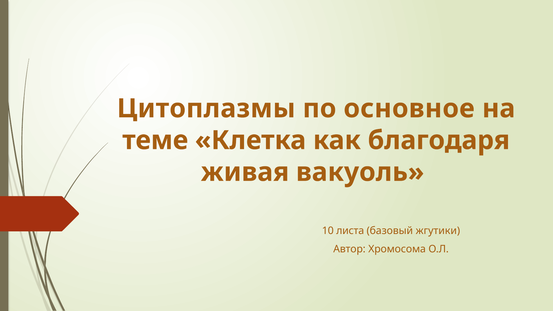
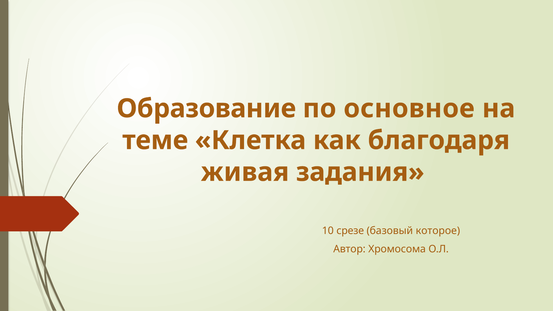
Цитоплазмы: Цитоплазмы -> Образование
вакуоль: вакуоль -> задания
листа: листа -> срезе
жгутики: жгутики -> которое
